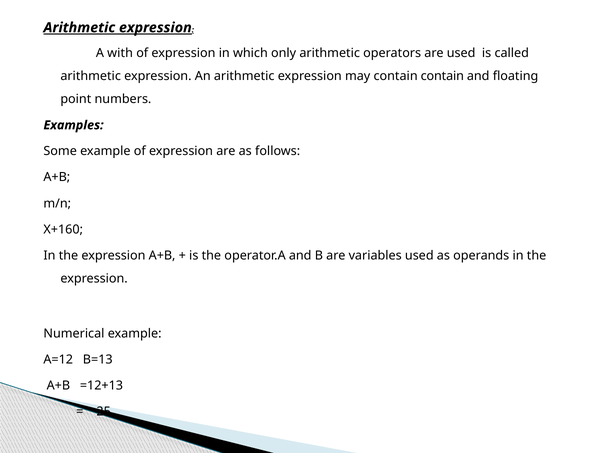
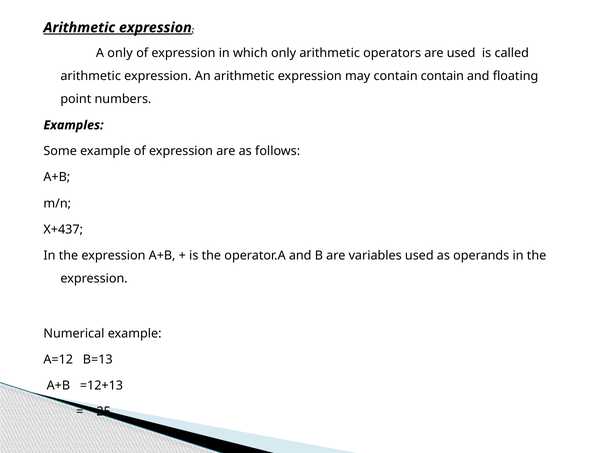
A with: with -> only
X+160: X+160 -> X+437
